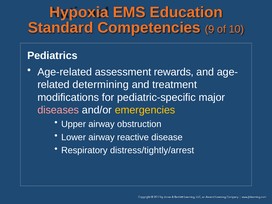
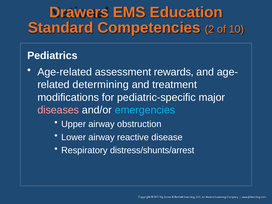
Hypoxia: Hypoxia -> Drawers
9: 9 -> 2
emergencies colour: yellow -> light blue
distress/tightly/arrest: distress/tightly/arrest -> distress/shunts/arrest
